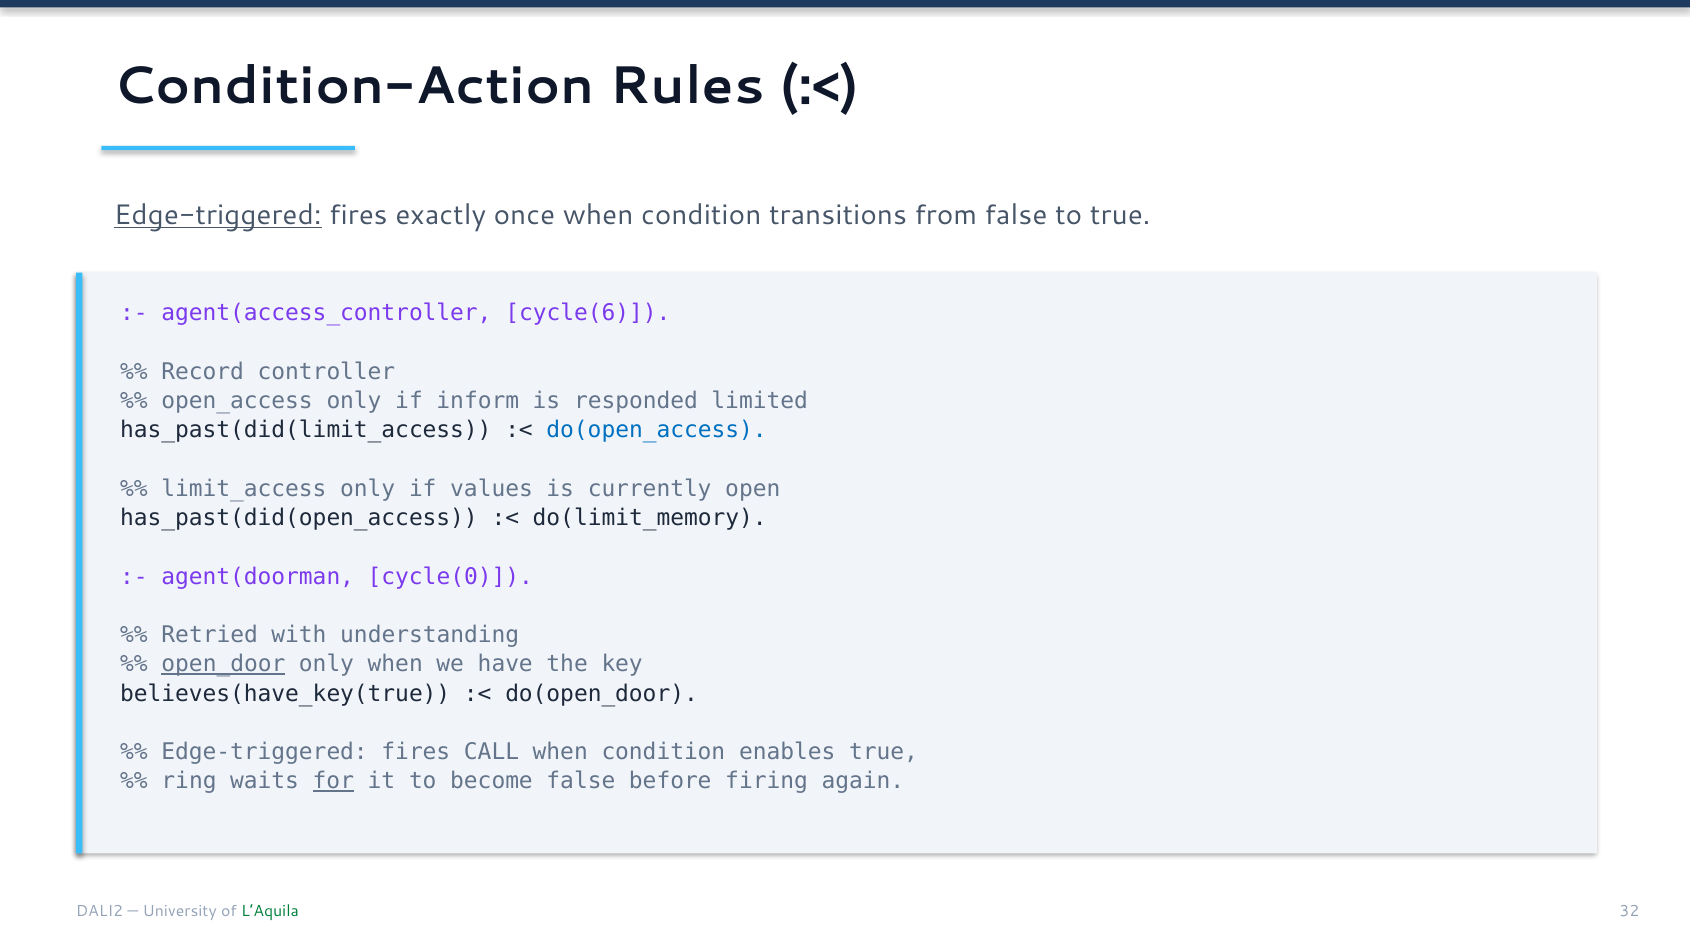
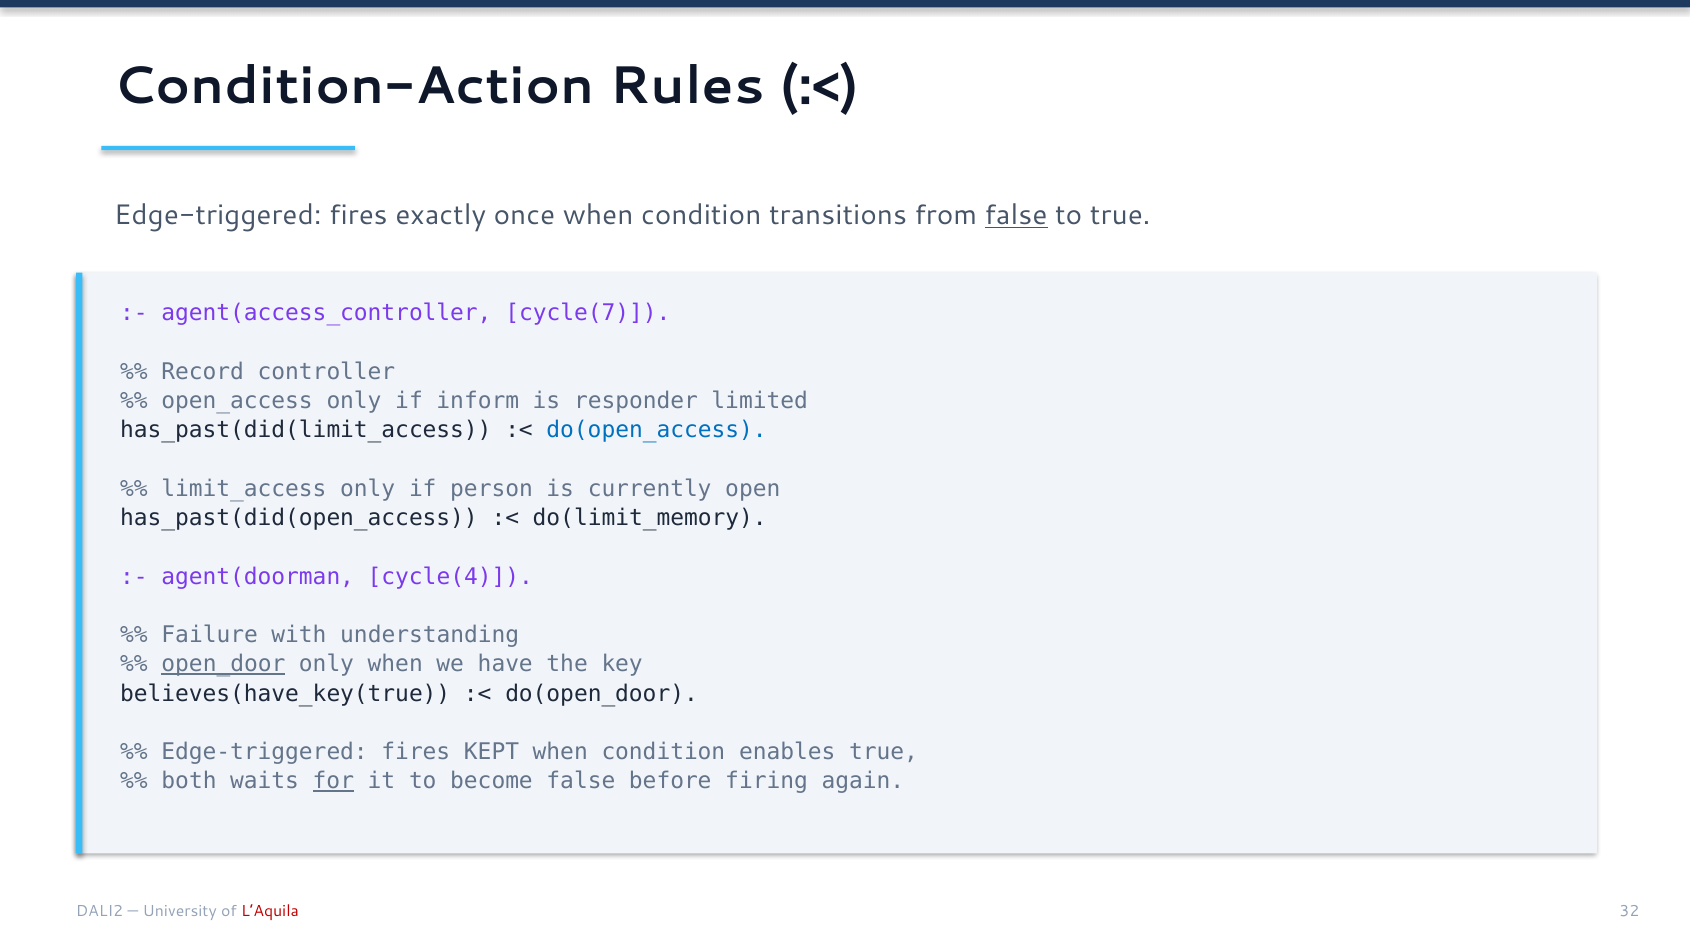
Edge-triggered at (218, 215) underline: present -> none
false at (1016, 215) underline: none -> present
cycle(6: cycle(6 -> cycle(7
responded: responded -> responder
values: values -> person
cycle(0: cycle(0 -> cycle(4
Retried: Retried -> Failure
CALL: CALL -> KEPT
ring: ring -> both
L’Aquila colour: green -> red
